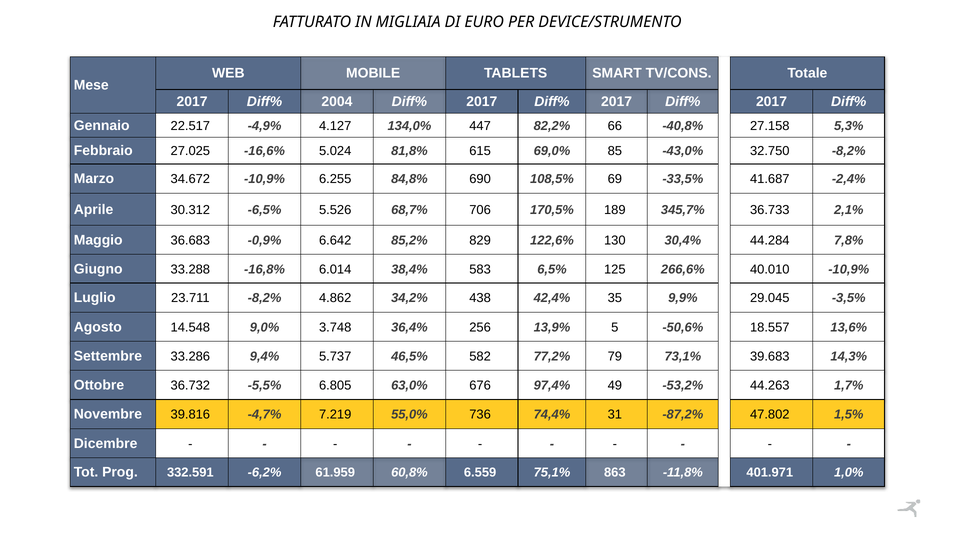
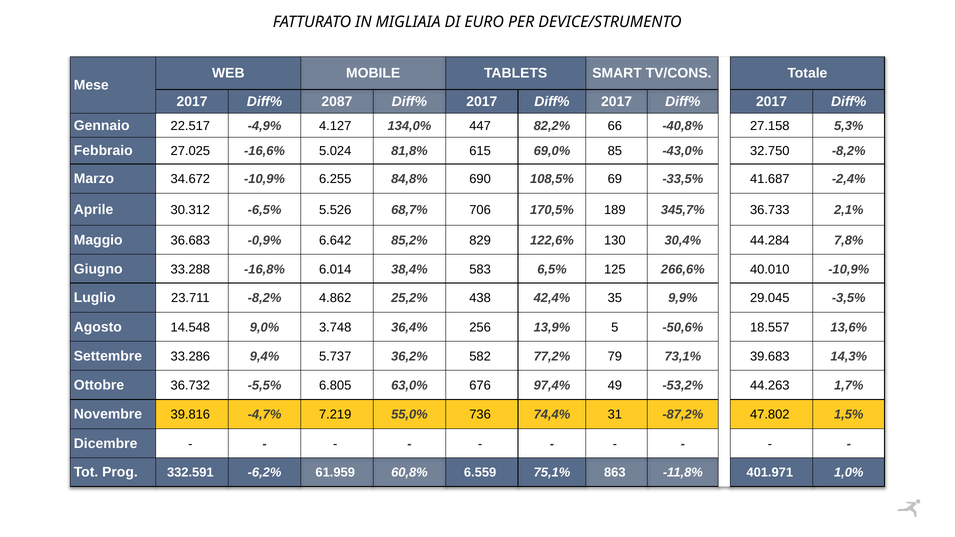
2004: 2004 -> 2087
34,2%: 34,2% -> 25,2%
46,5%: 46,5% -> 36,2%
